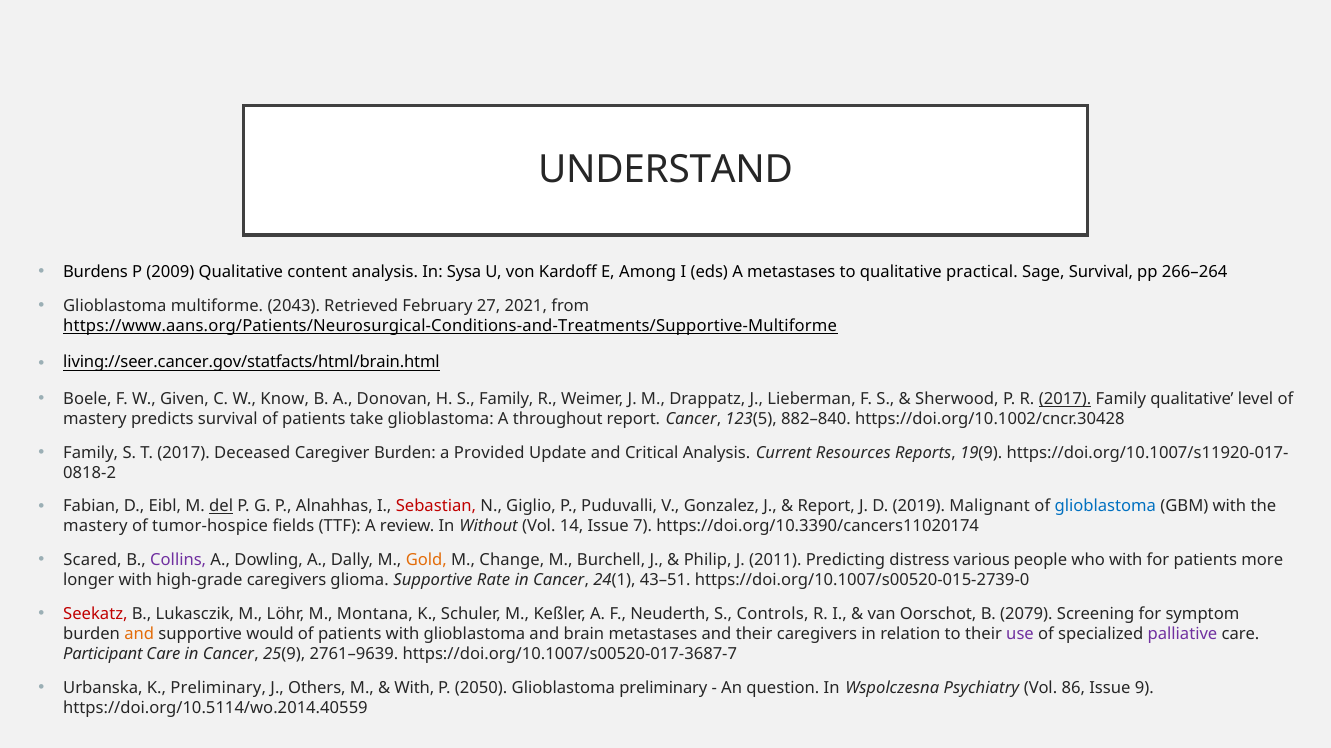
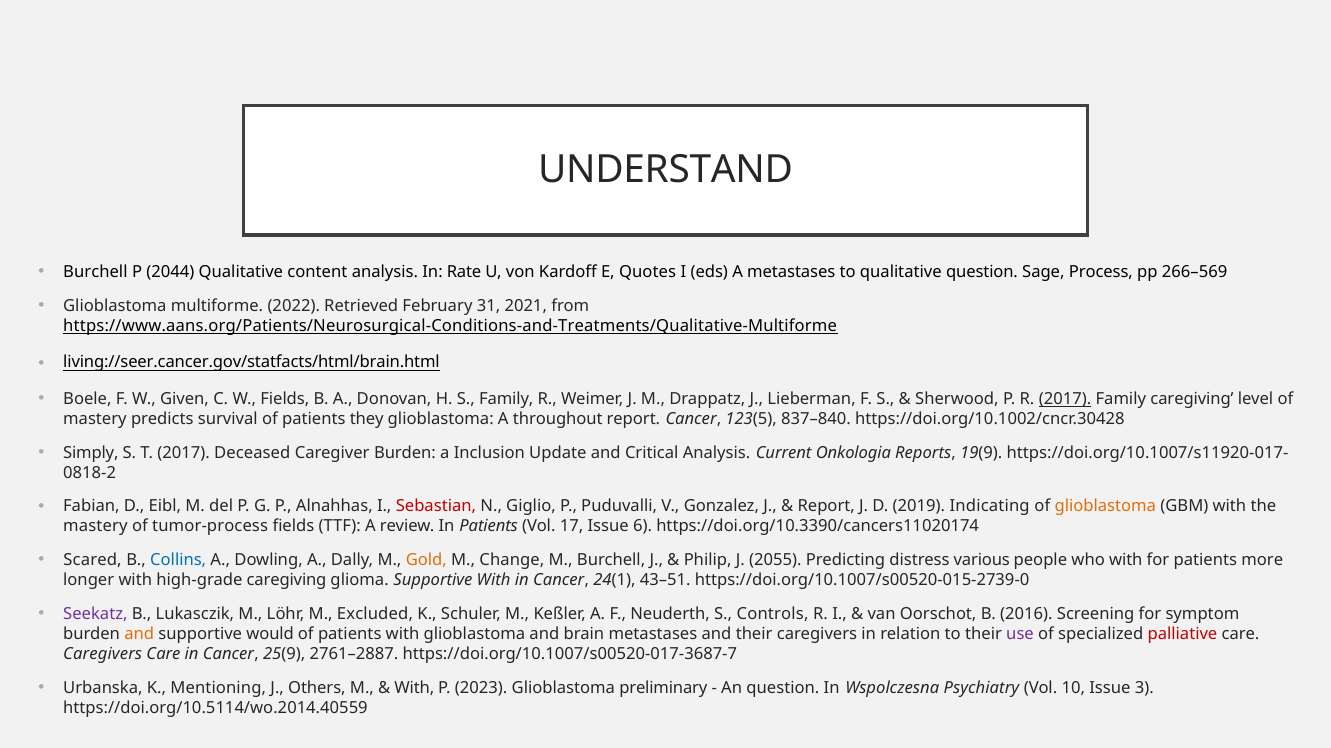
Burdens at (96, 272): Burdens -> Burchell
2009: 2009 -> 2044
Sysa: Sysa -> Rate
Among: Among -> Quotes
qualitative practical: practical -> question
Sage Survival: Survival -> Process
266–264: 266–264 -> 266–569
2043: 2043 -> 2022
27: 27 -> 31
https://www.aans.org/Patients/Neurosurgical-Conditions-and-Treatments/Supportive-Multiforme: https://www.aans.org/Patients/Neurosurgical-Conditions-and-Treatments/Supportive-Multiforme -> https://www.aans.org/Patients/Neurosurgical-Conditions-and-Treatments/Qualitative-Multiforme
W Know: Know -> Fields
Family qualitative: qualitative -> caregiving
take: take -> they
882–840: 882–840 -> 837–840
Family at (91, 453): Family -> Simply
Provided: Provided -> Inclusion
Resources: Resources -> Onkologia
del underline: present -> none
Malignant: Malignant -> Indicating
glioblastoma at (1105, 507) colour: blue -> orange
tumor-hospice: tumor-hospice -> tumor-process
In Without: Without -> Patients
14: 14 -> 17
7: 7 -> 6
Collins colour: purple -> blue
2011: 2011 -> 2055
high-grade caregivers: caregivers -> caregiving
Supportive Rate: Rate -> With
Seekatz colour: red -> purple
Montana: Montana -> Excluded
2079: 2079 -> 2016
palliative colour: purple -> red
Participant at (103, 654): Participant -> Caregivers
2761–9639: 2761–9639 -> 2761–2887
K Preliminary: Preliminary -> Mentioning
2050: 2050 -> 2023
86: 86 -> 10
9: 9 -> 3
